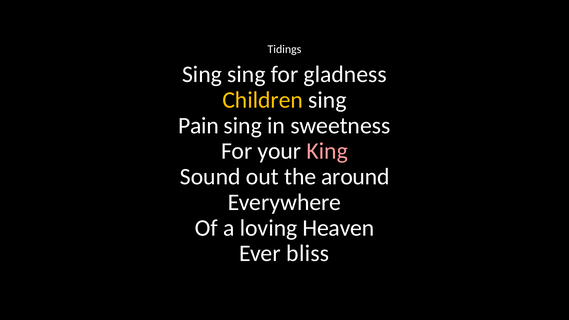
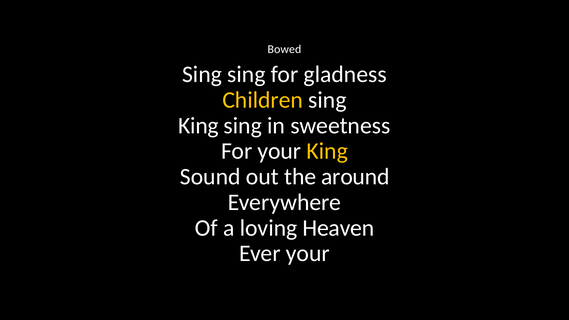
Tidings: Tidings -> Bowed
Pain at (198, 126): Pain -> King
King at (327, 151) colour: pink -> yellow
Ever bliss: bliss -> your
